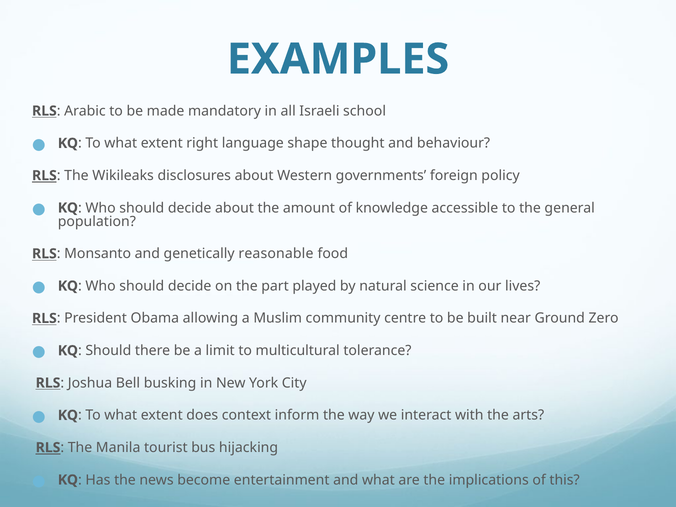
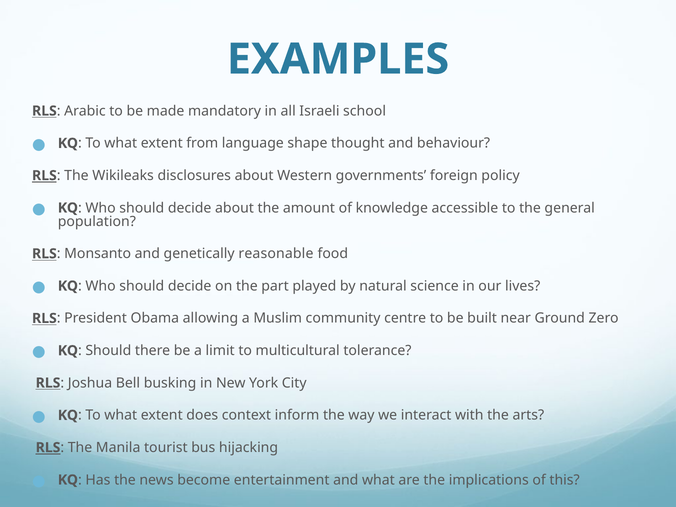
right: right -> from
